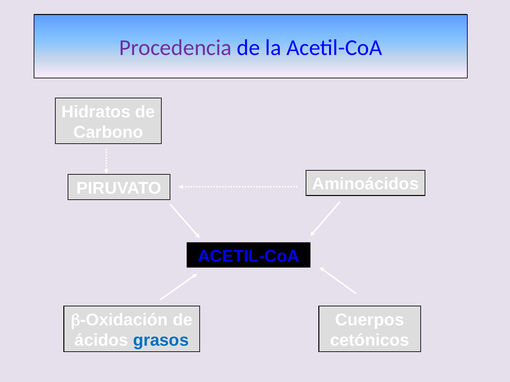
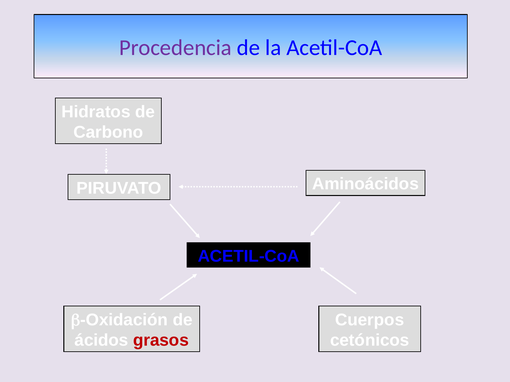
grasos colour: blue -> red
